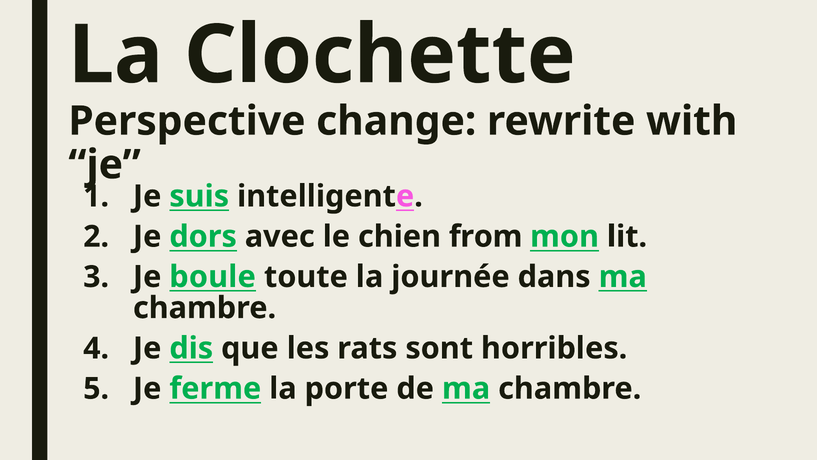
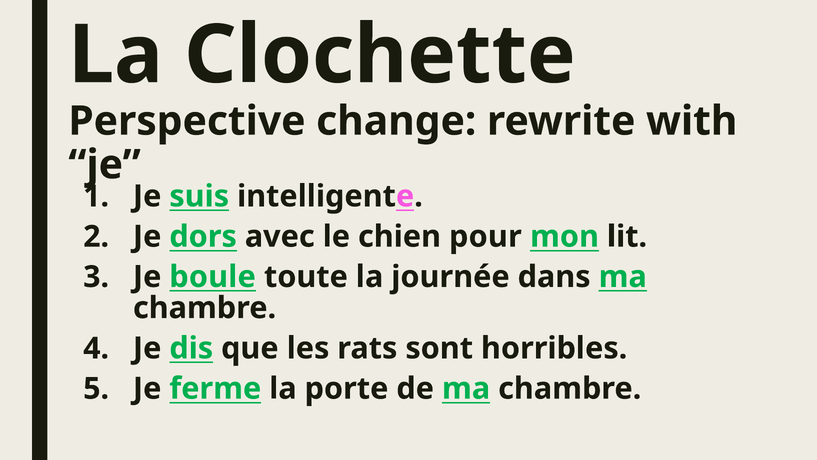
from: from -> pour
